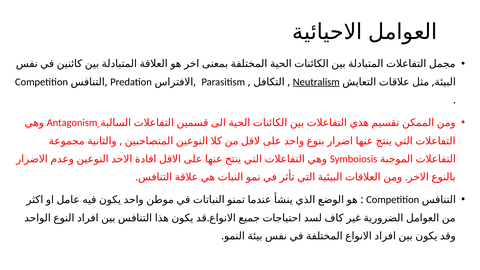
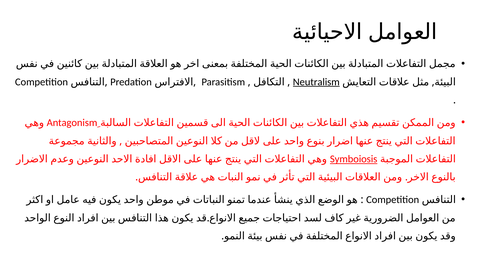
Symboiosis underline: none -> present
